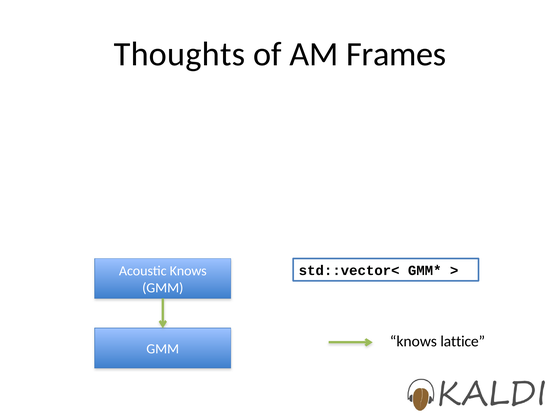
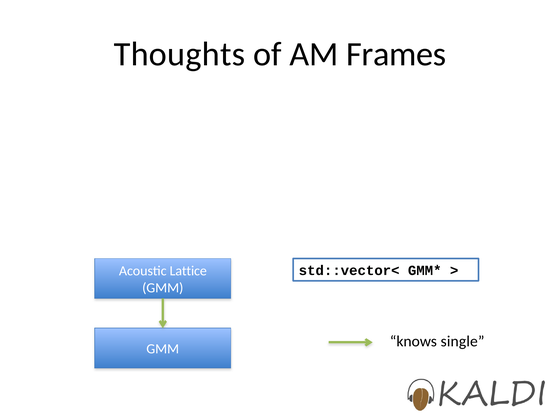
Acoustic Knows: Knows -> Lattice
lattice: lattice -> single
